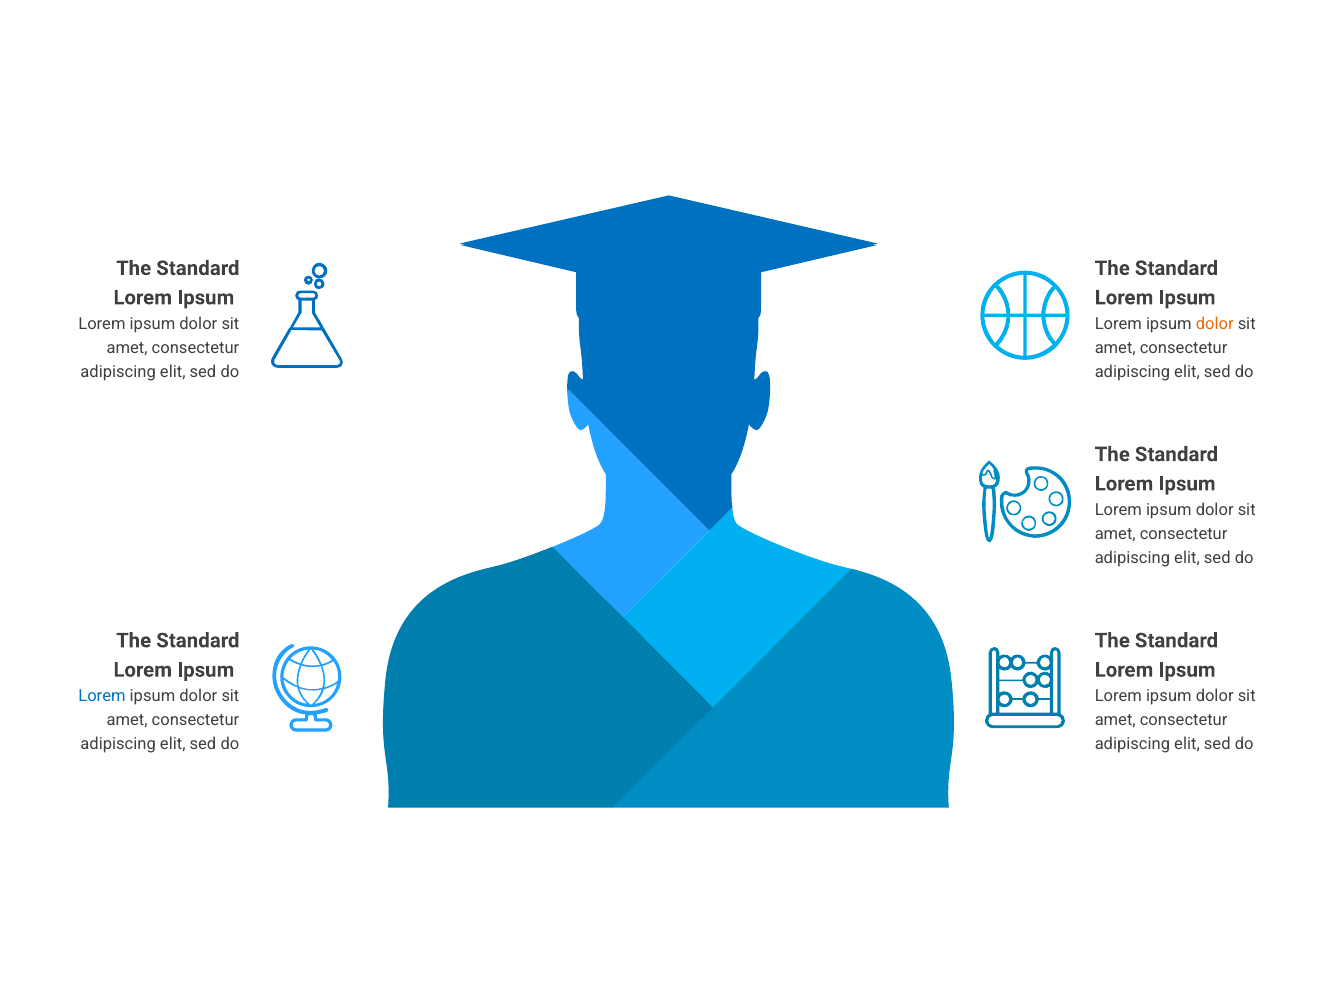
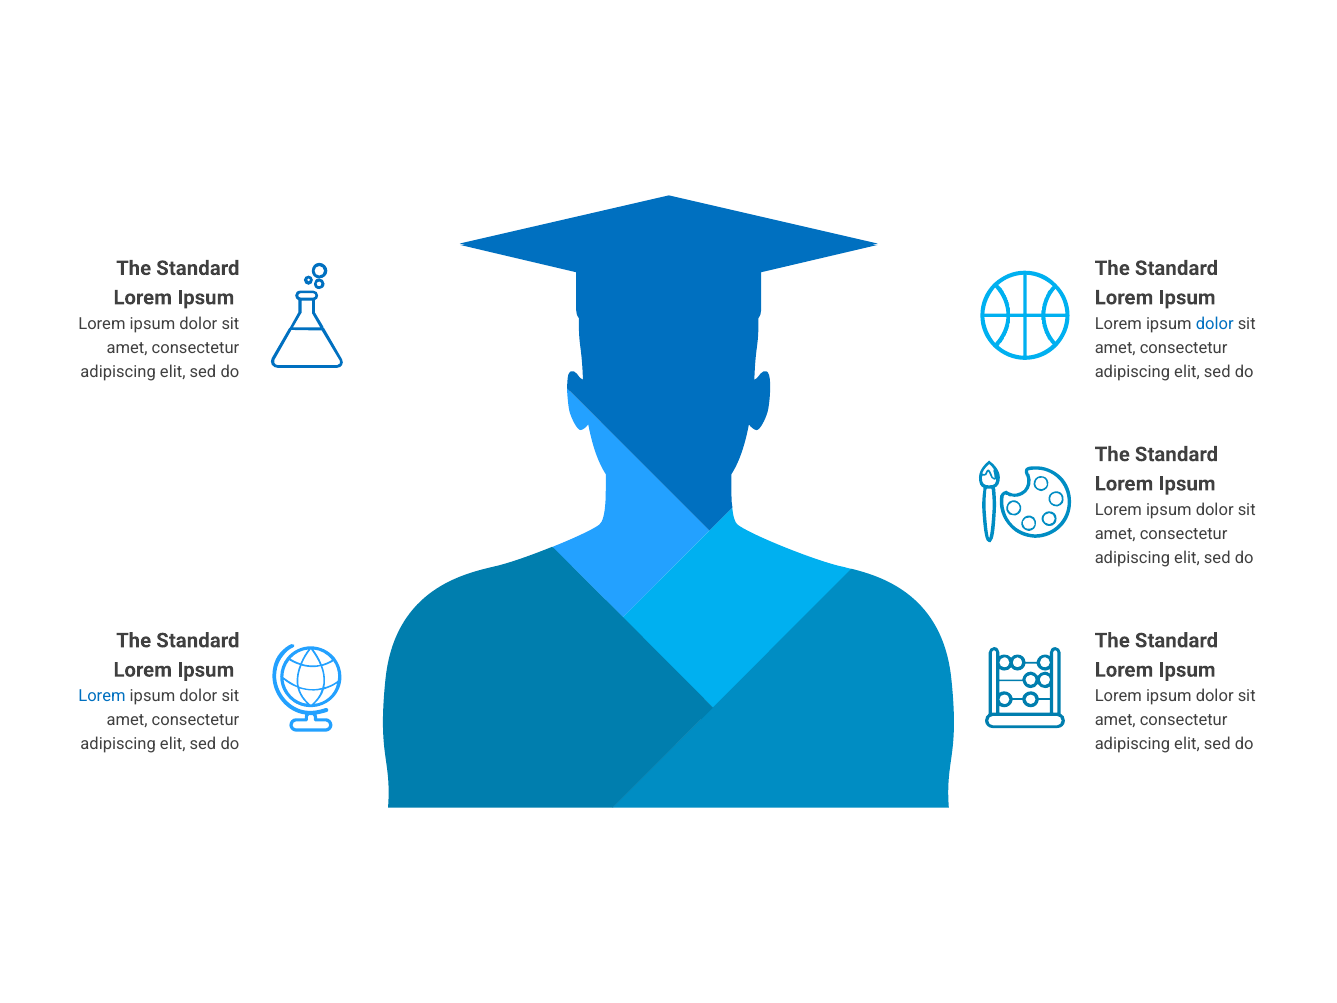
dolor at (1215, 324) colour: orange -> blue
